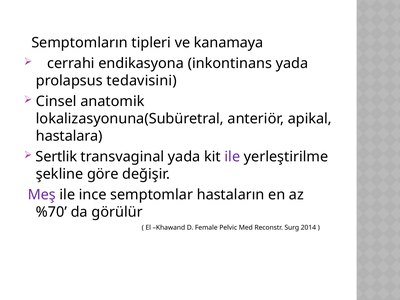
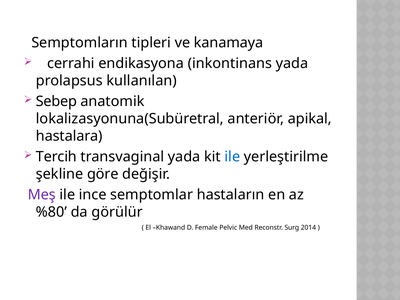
tedavisini: tedavisini -> kullanılan
Cinsel: Cinsel -> Sebep
Sertlik: Sertlik -> Tercih
ile at (232, 157) colour: purple -> blue
%70: %70 -> %80
